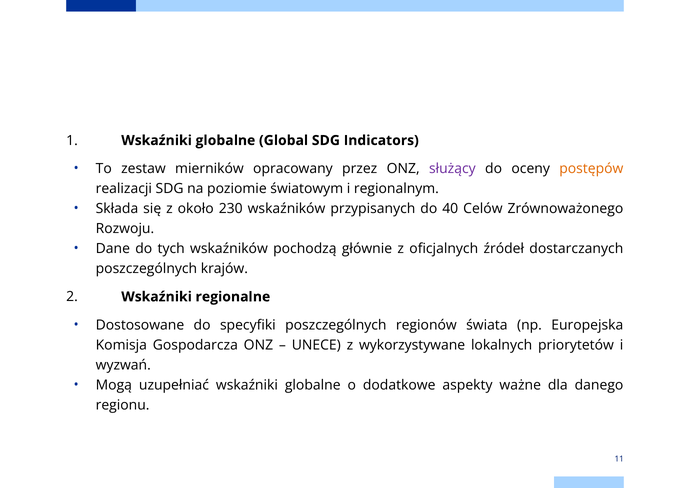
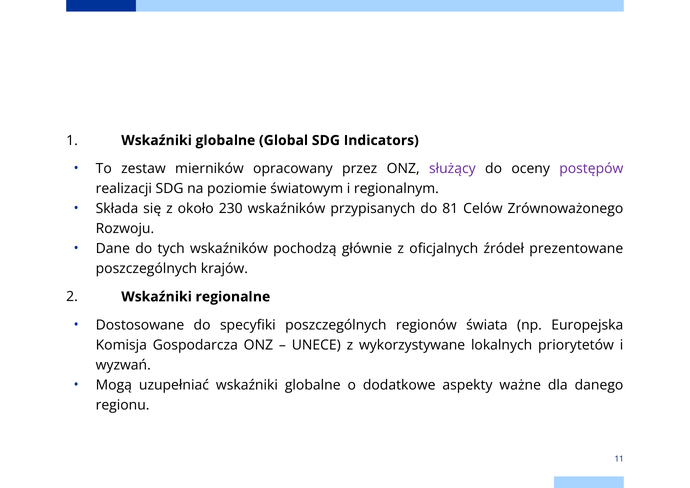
postępów colour: orange -> purple
40: 40 -> 81
dostarczanych: dostarczanych -> prezentowane
